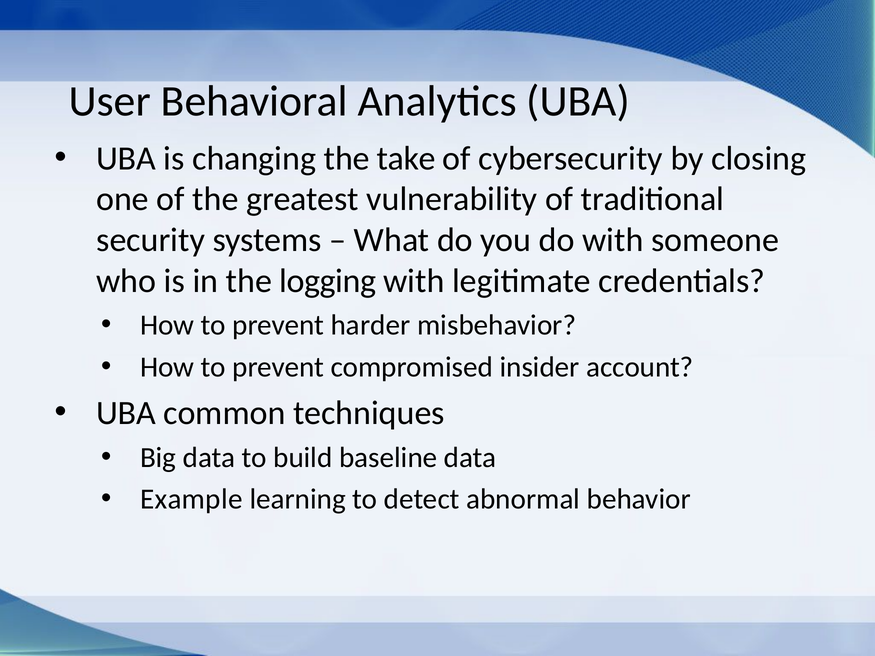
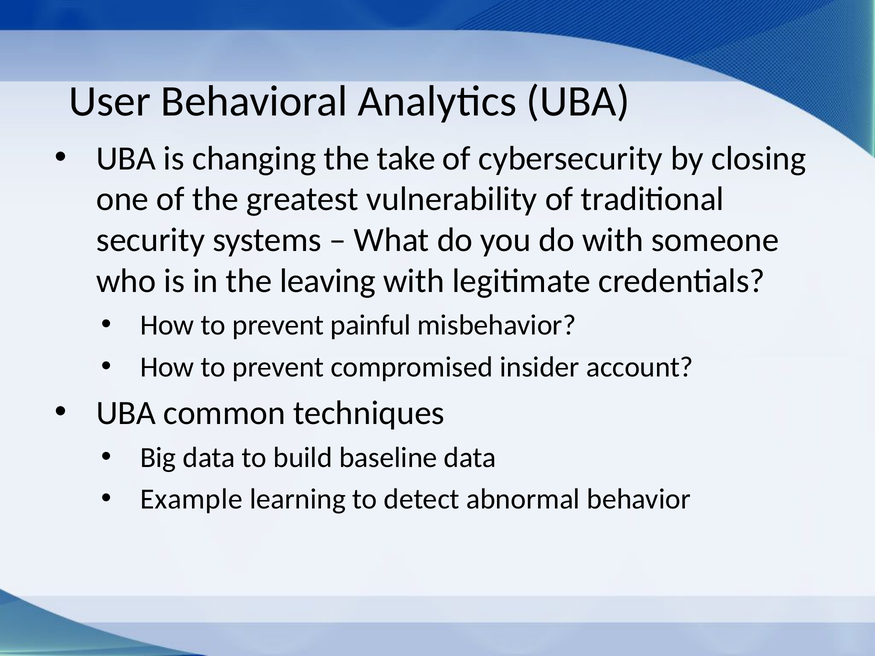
logging: logging -> leaving
harder: harder -> painful
